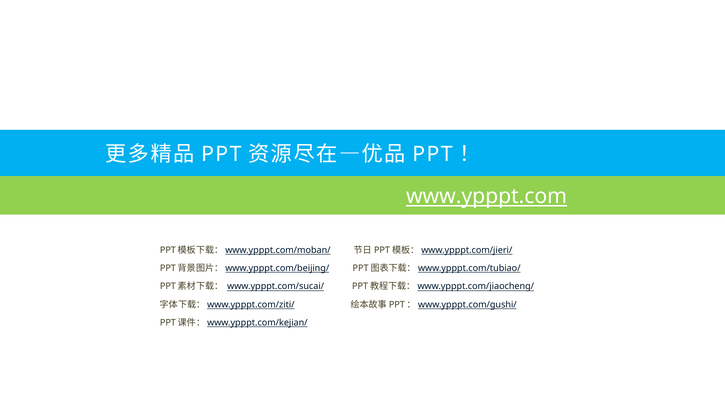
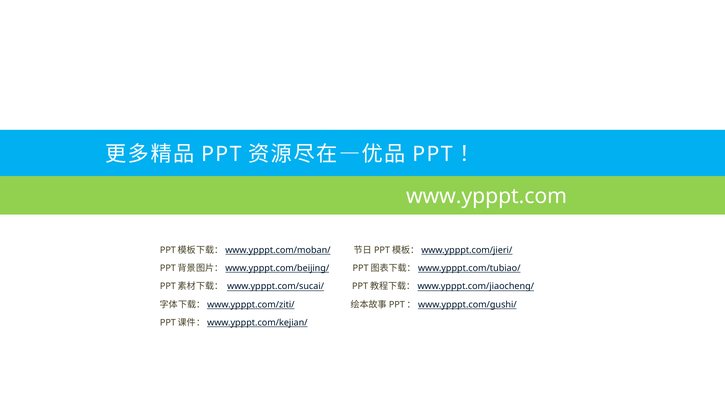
www.ypppt.com underline: present -> none
